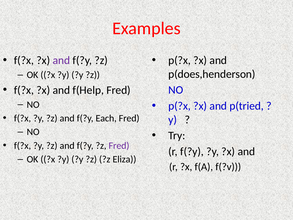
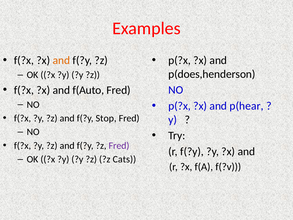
and at (61, 60) colour: purple -> orange
f(Help: f(Help -> f(Auto
p(tried: p(tried -> p(hear
Each: Each -> Stop
Eliza: Eliza -> Cats
